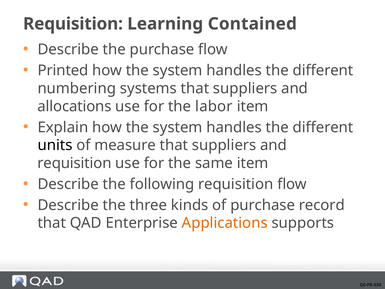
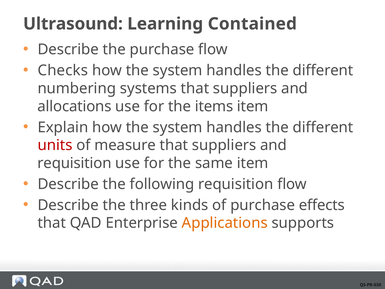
Requisition at (73, 24): Requisition -> Ultrasound
Printed: Printed -> Checks
labor: labor -> items
units colour: black -> red
record: record -> effects
